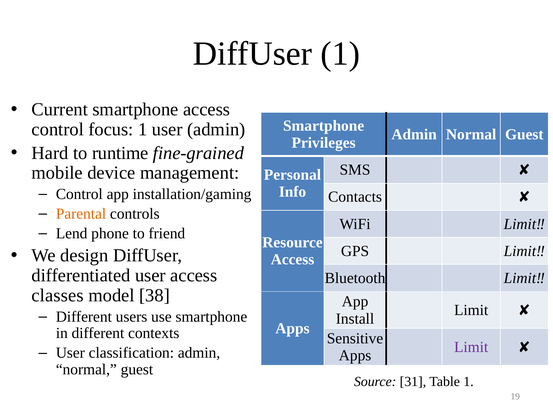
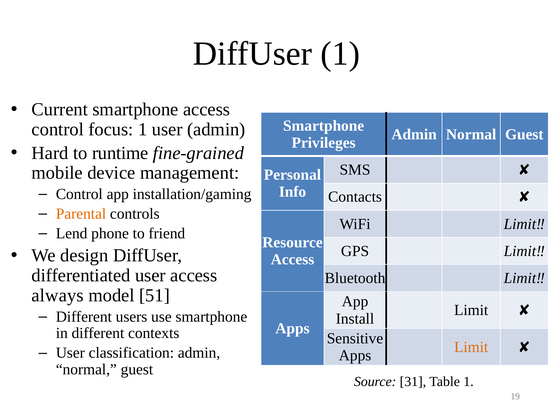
classes: classes -> always
38: 38 -> 51
Limit at (471, 347) colour: purple -> orange
